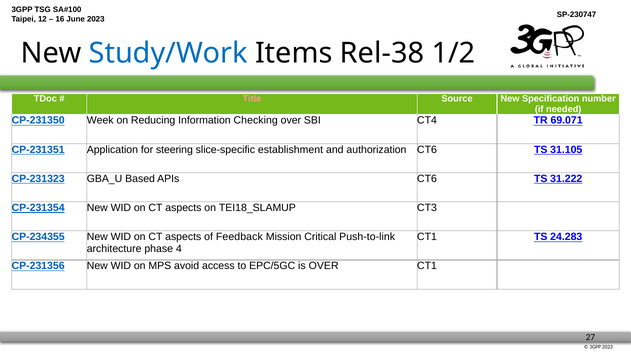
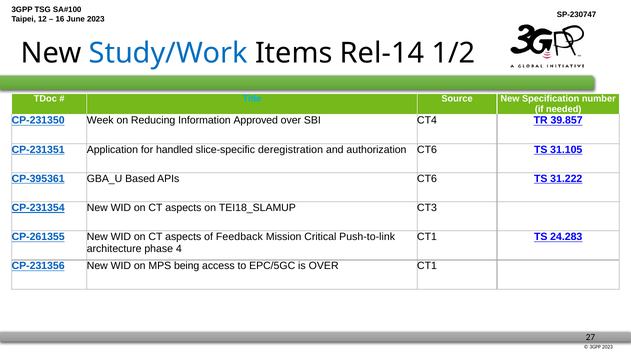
Rel-38: Rel-38 -> Rel-14
Title colour: pink -> light blue
Checking: Checking -> Approved
69.071: 69.071 -> 39.857
steering: steering -> handled
establishment: establishment -> deregistration
CP-231323: CP-231323 -> CP-395361
CP-234355: CP-234355 -> CP-261355
avoid: avoid -> being
